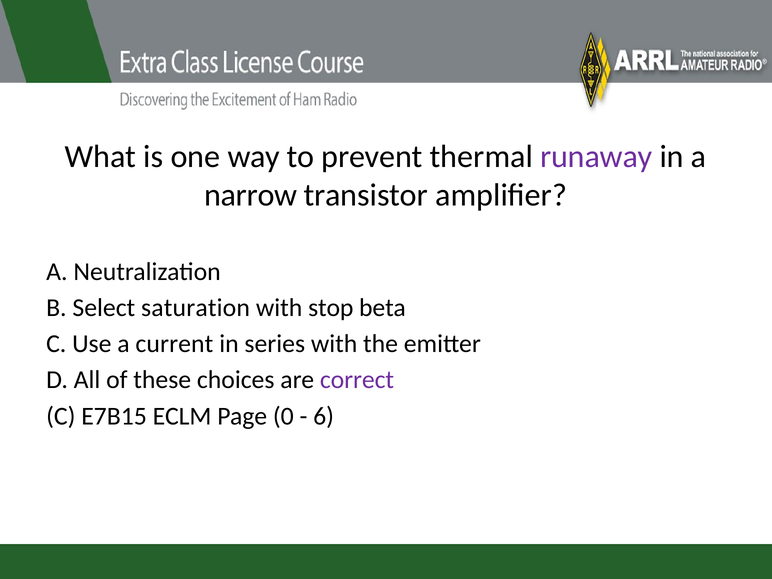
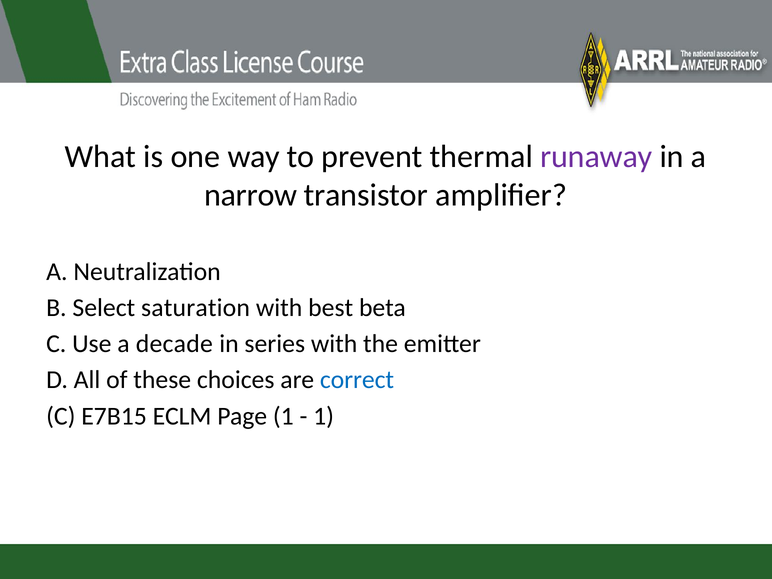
stop: stop -> best
current: current -> decade
correct colour: purple -> blue
Page 0: 0 -> 1
6 at (324, 416): 6 -> 1
